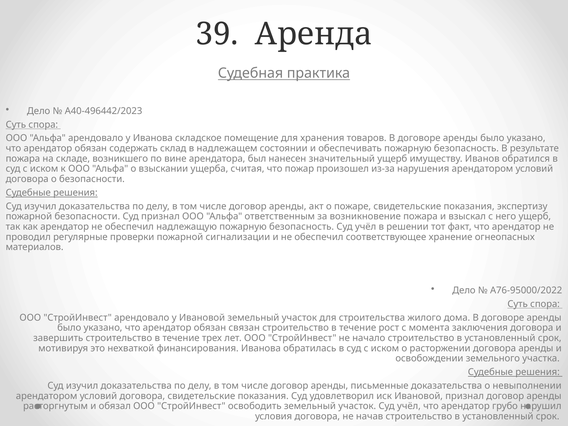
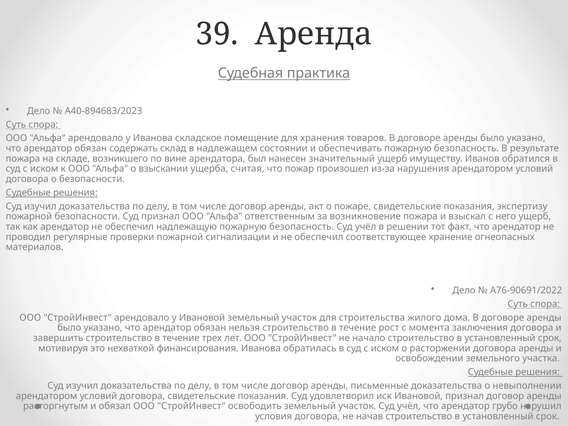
А40-496442/2023: А40-496442/2023 -> А40-894683/2023
А76-95000/2022: А76-95000/2022 -> А76-90691/2022
связан: связан -> нельзя
